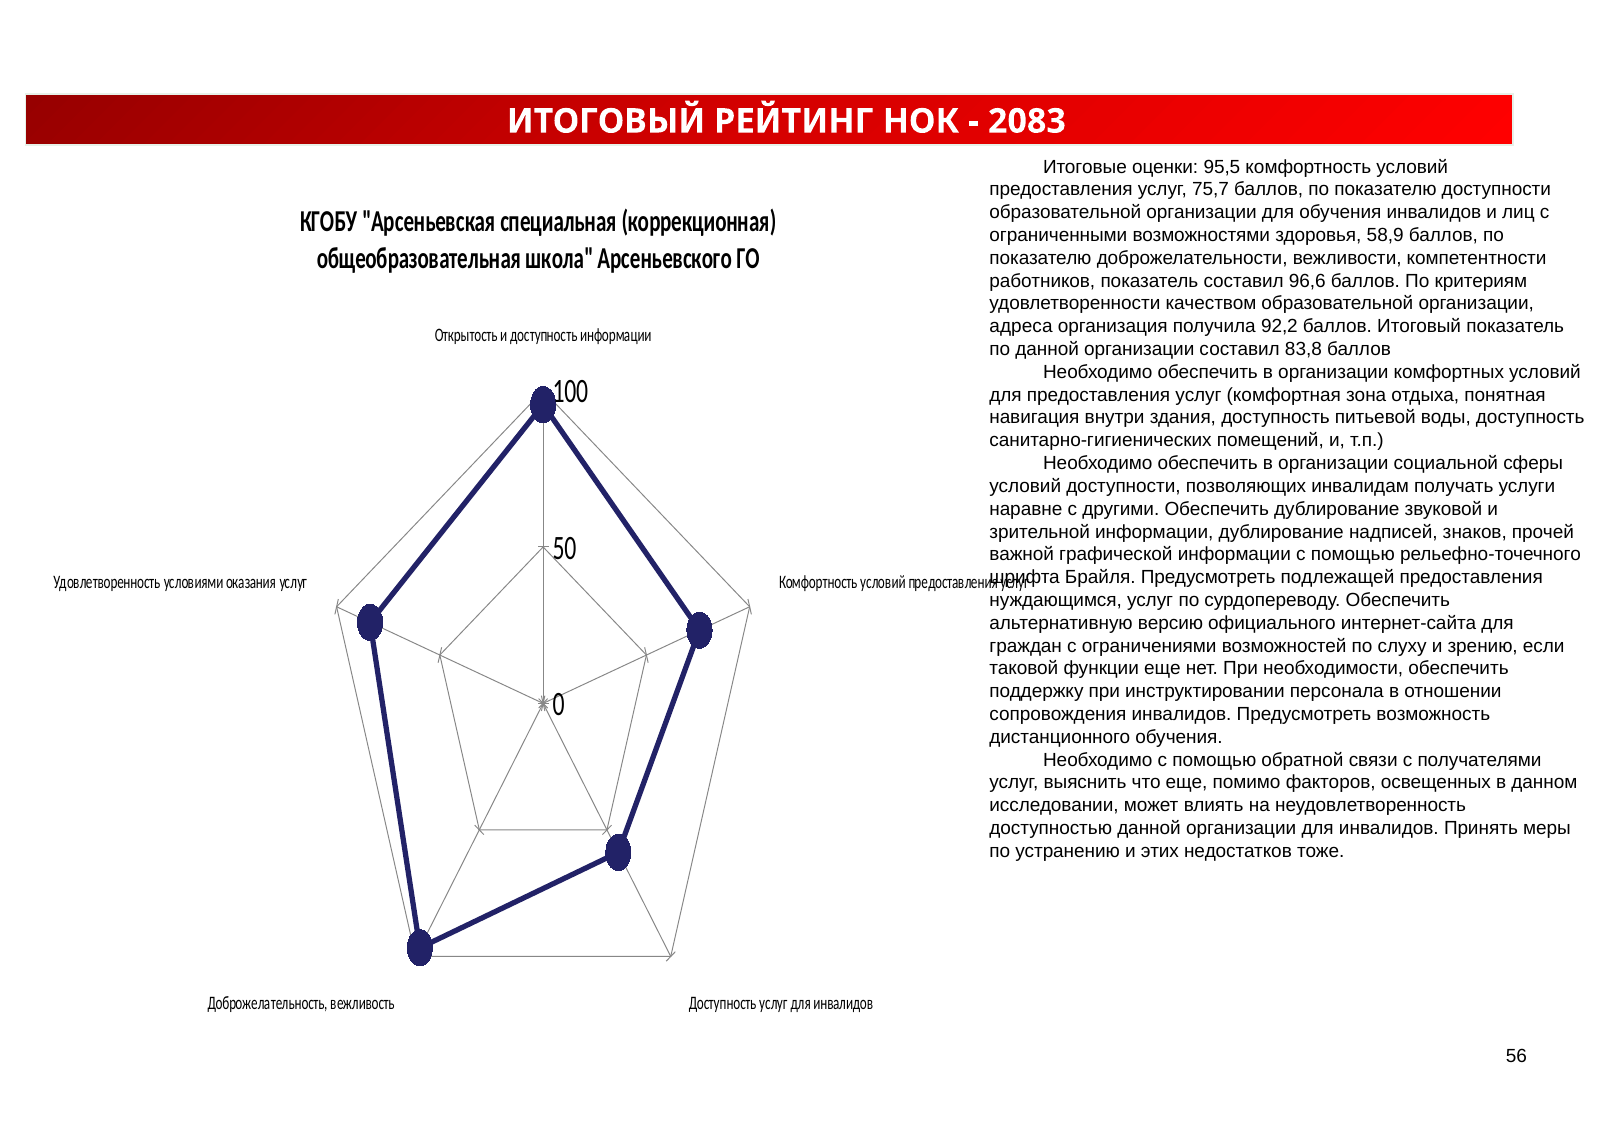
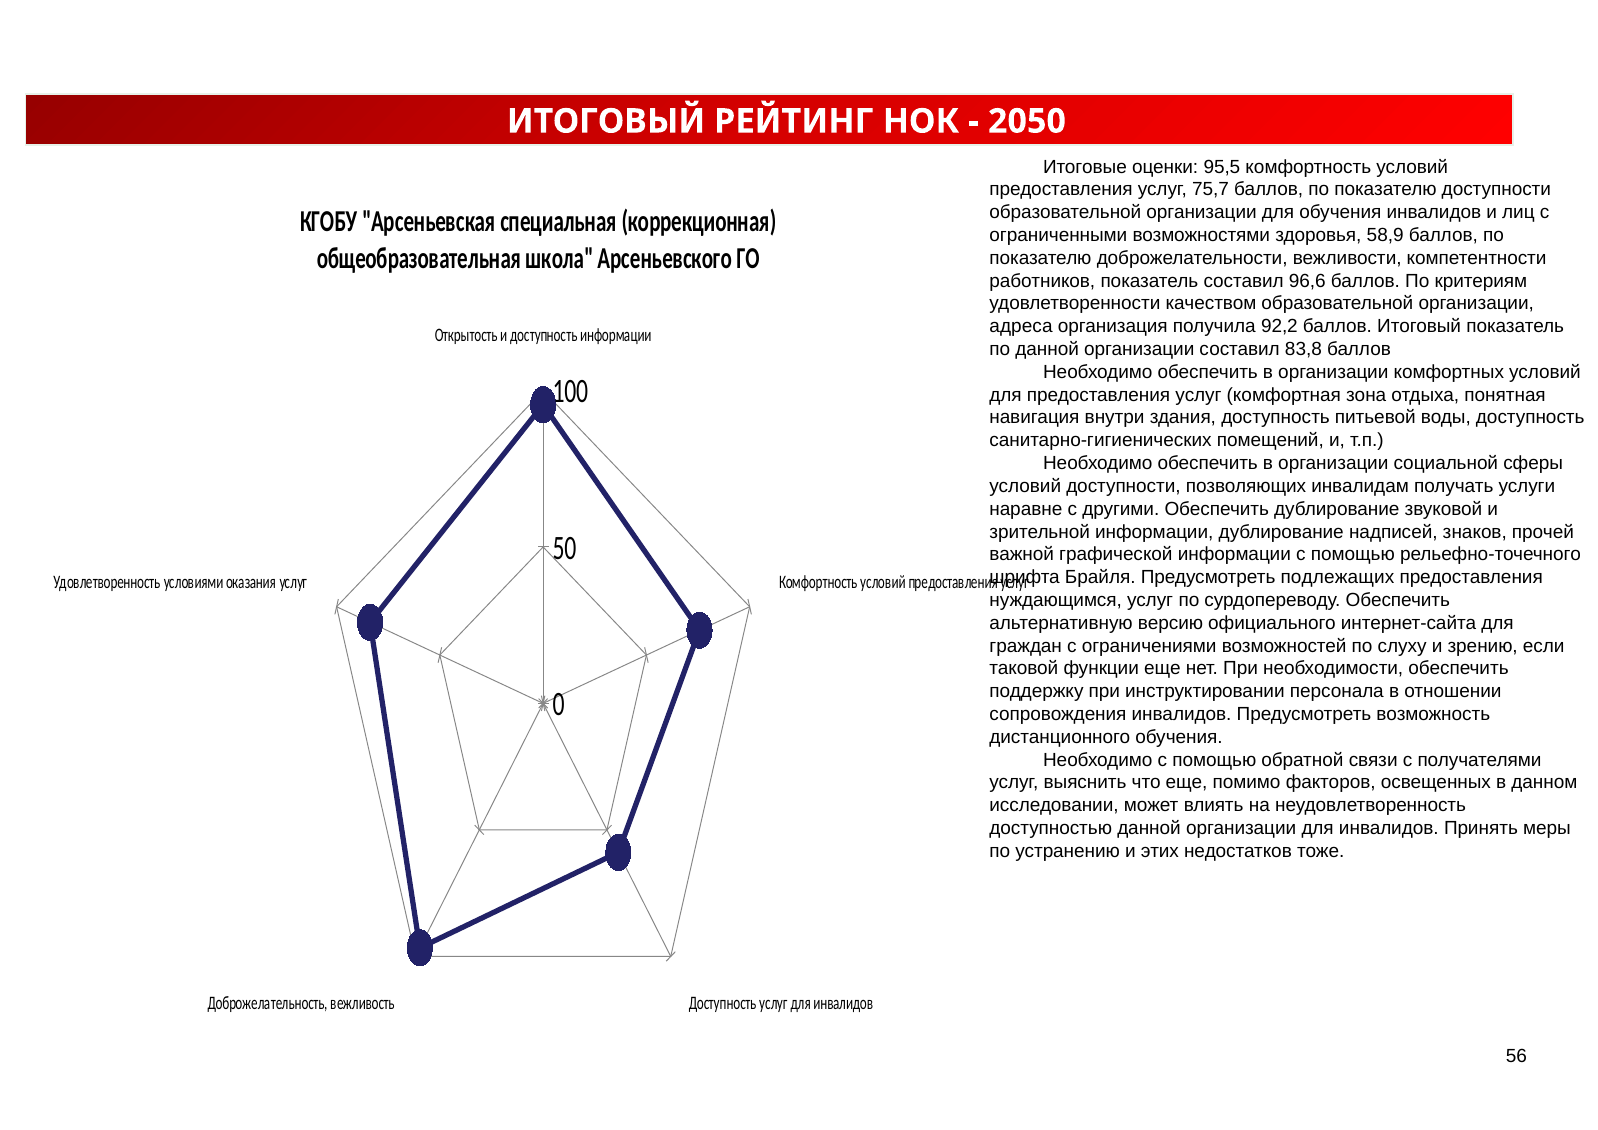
2083: 2083 -> 2050
подлежащей: подлежащей -> подлежащих
